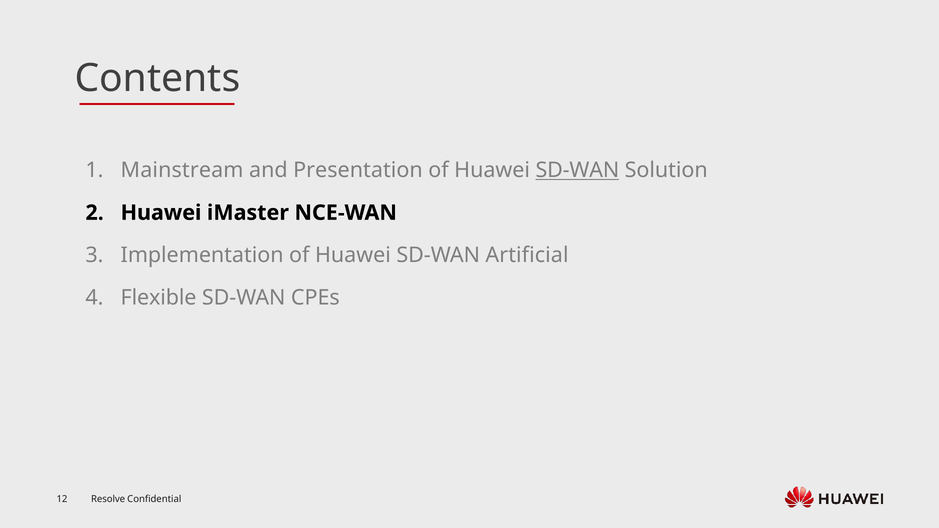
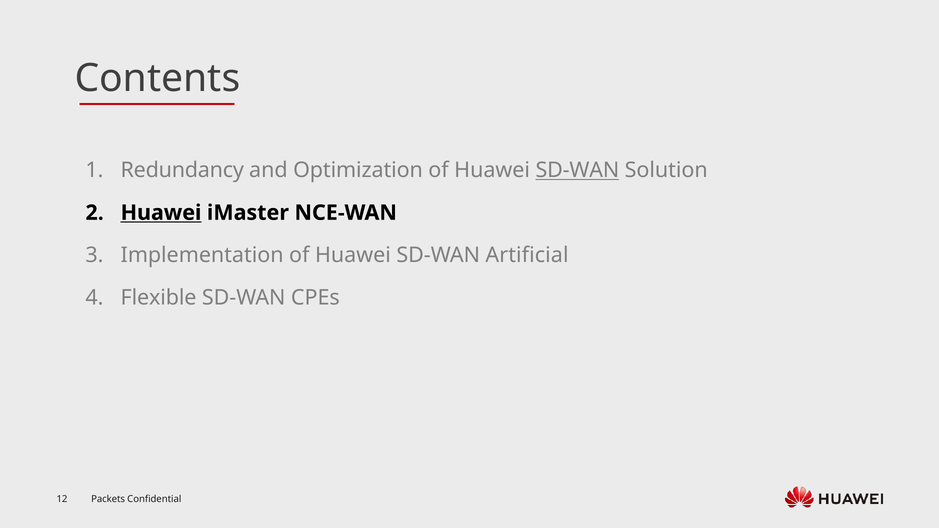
Mainstream: Mainstream -> Redundancy
Presentation: Presentation -> Optimization
Huawei at (161, 213) underline: none -> present
Resolve: Resolve -> Packets
